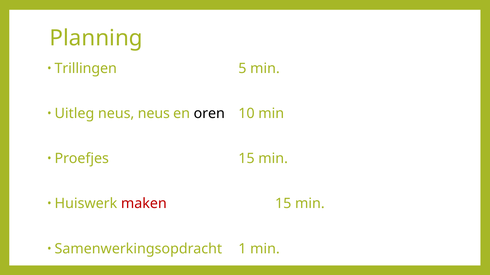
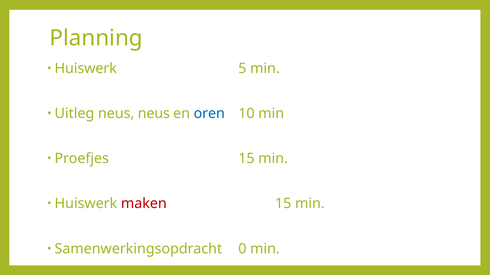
Trillingen at (86, 69): Trillingen -> Huiswerk
oren colour: black -> blue
1: 1 -> 0
